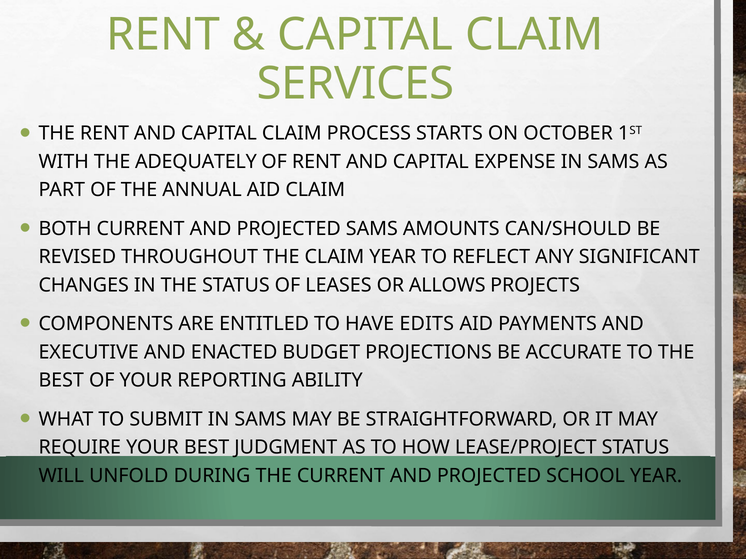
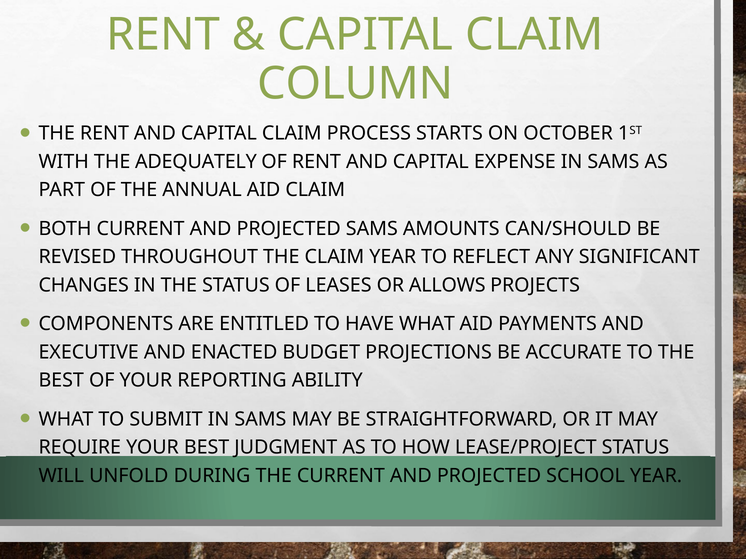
SERVICES: SERVICES -> COLUMN
HAVE EDITS: EDITS -> WHAT
